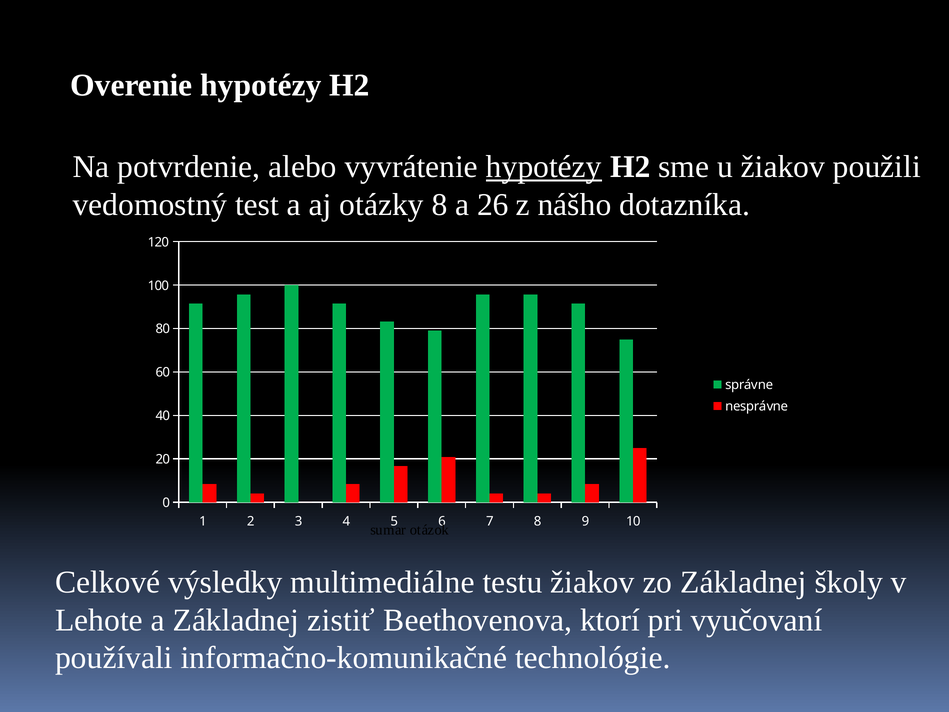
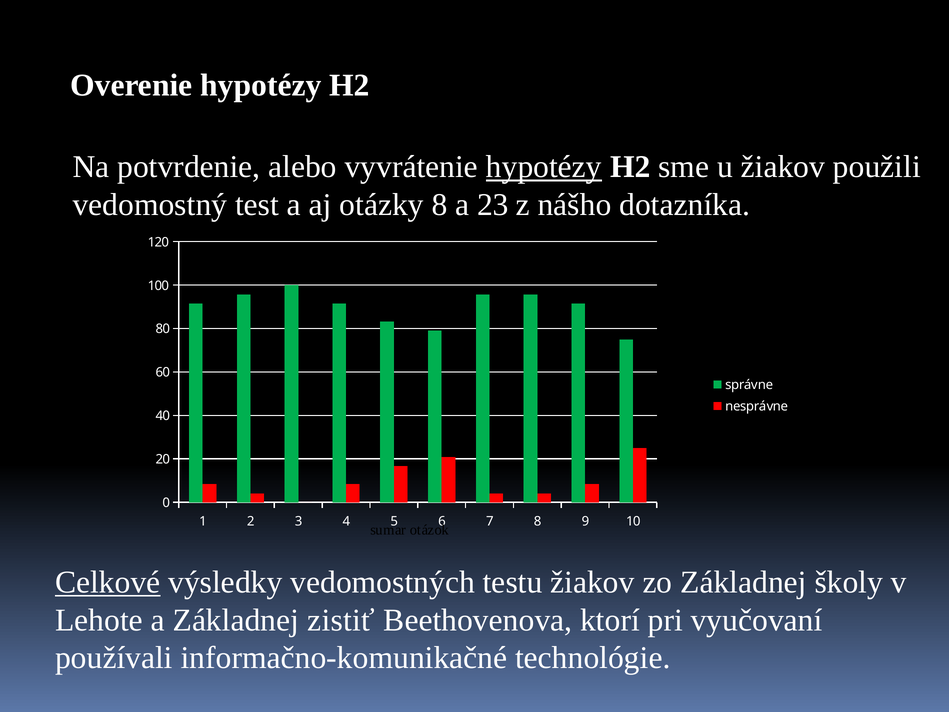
26: 26 -> 23
Celkové underline: none -> present
multimediálne: multimediálne -> vedomostných
